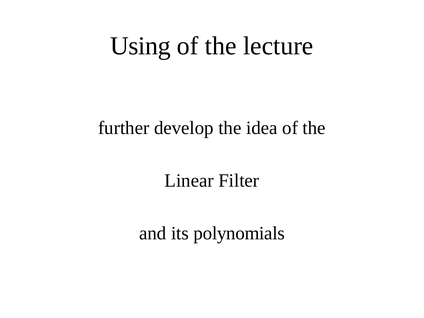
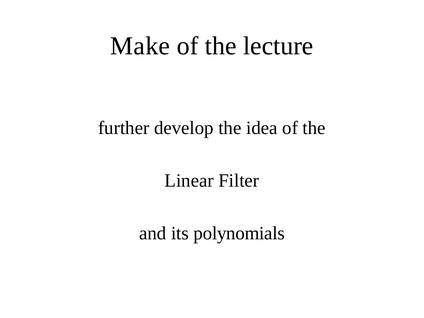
Using: Using -> Make
